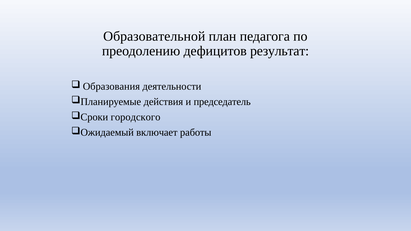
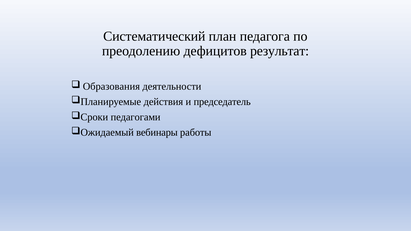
Образовательной: Образовательной -> Систематический
городского: городского -> педагогами
включает: включает -> вебинары
